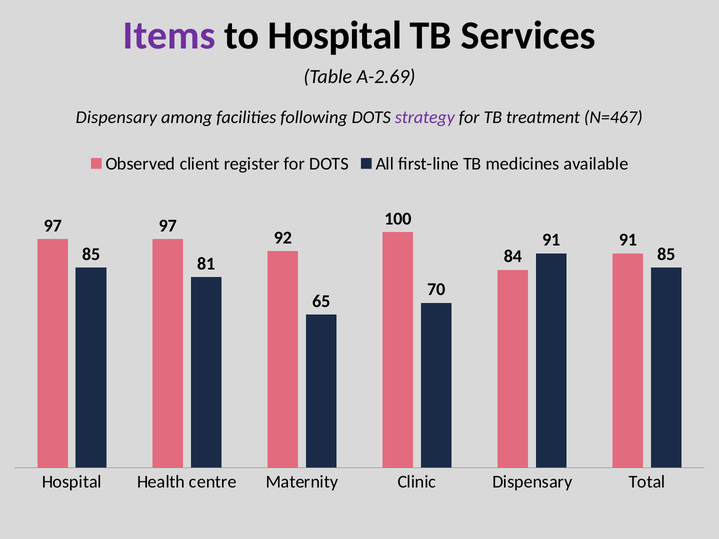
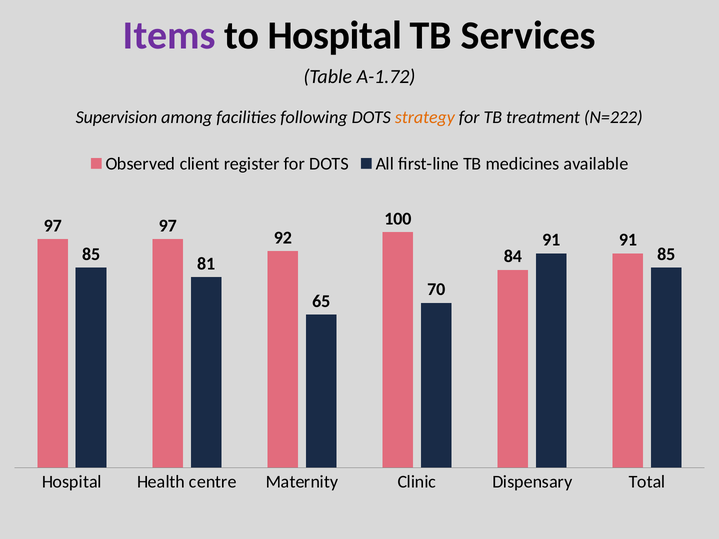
A-2.69: A-2.69 -> A-1.72
Dispensary at (116, 117): Dispensary -> Supervision
strategy colour: purple -> orange
N=467: N=467 -> N=222
